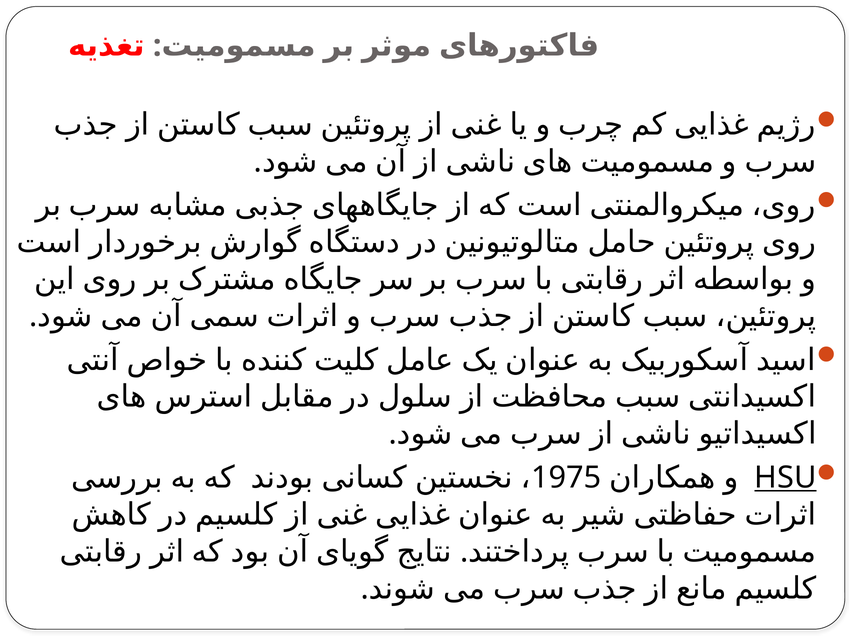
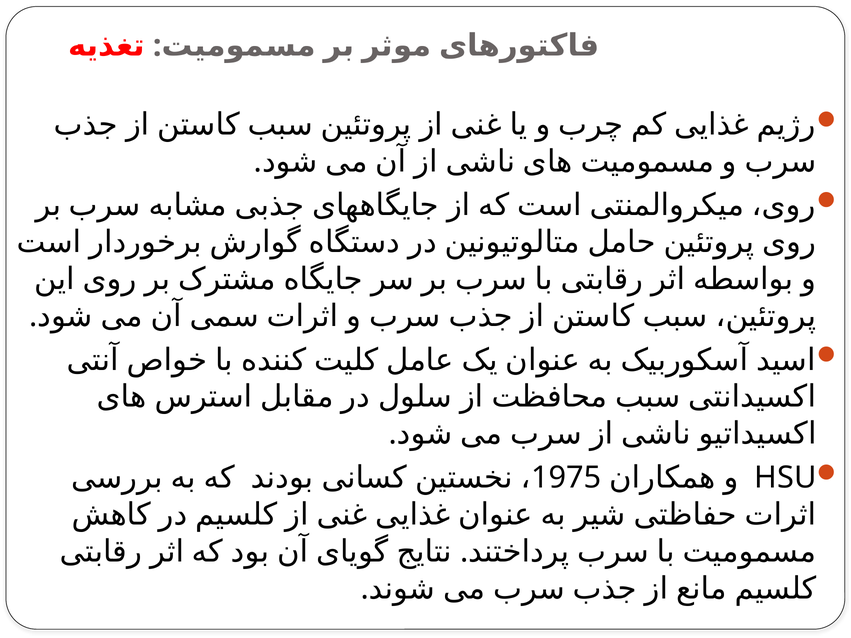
HSU underline: present -> none
